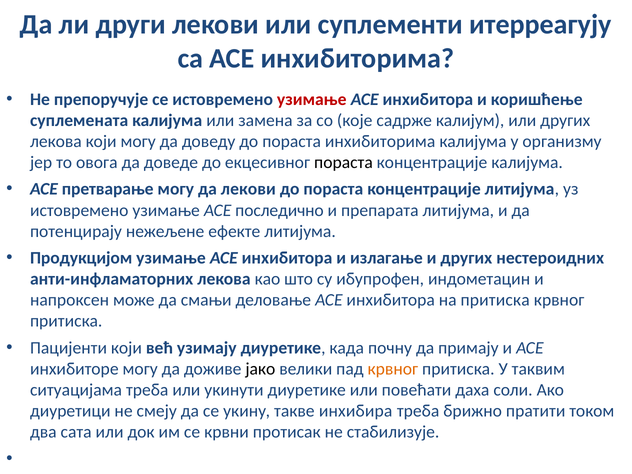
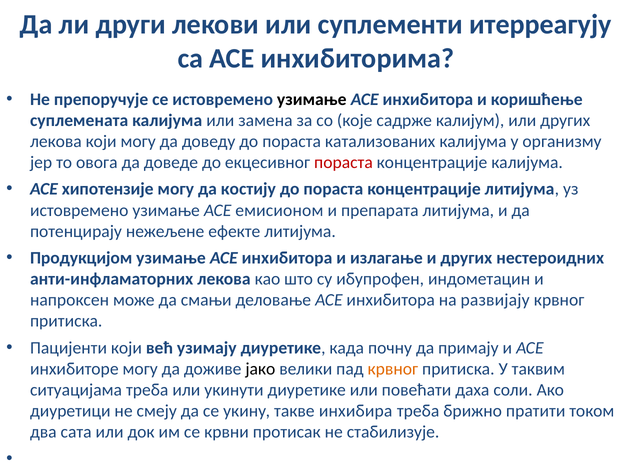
узимање at (312, 99) colour: red -> black
пораста инхибиторима: инхибиторима -> катализованих
пораста at (343, 162) colour: black -> red
претварање: претварање -> хипотензије
да лекови: лекови -> костију
последично: последично -> емисионом
на притиска: притиска -> развијају
